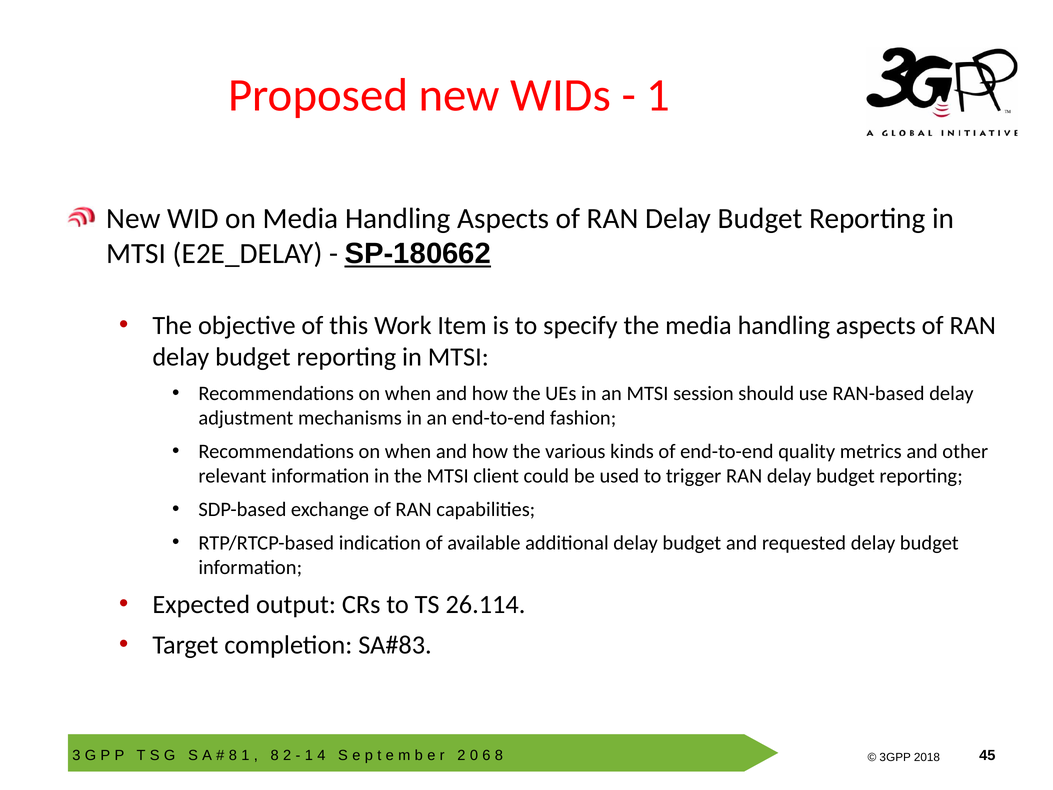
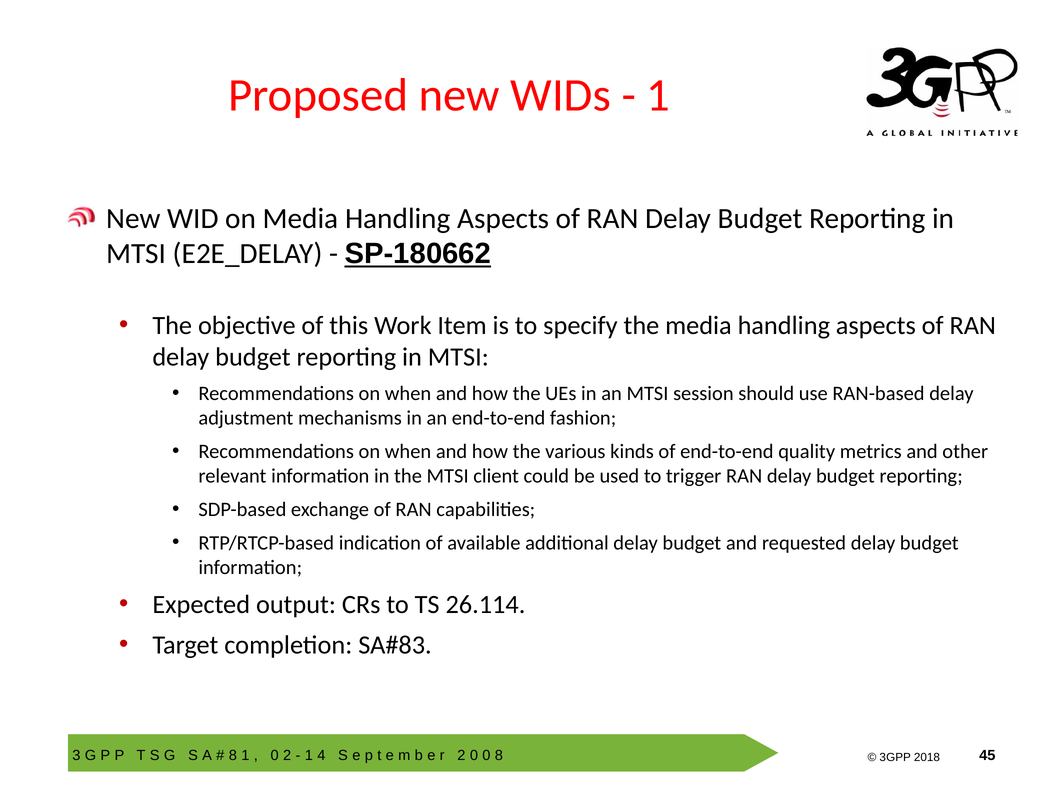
8 at (275, 755): 8 -> 0
6 at (486, 755): 6 -> 0
